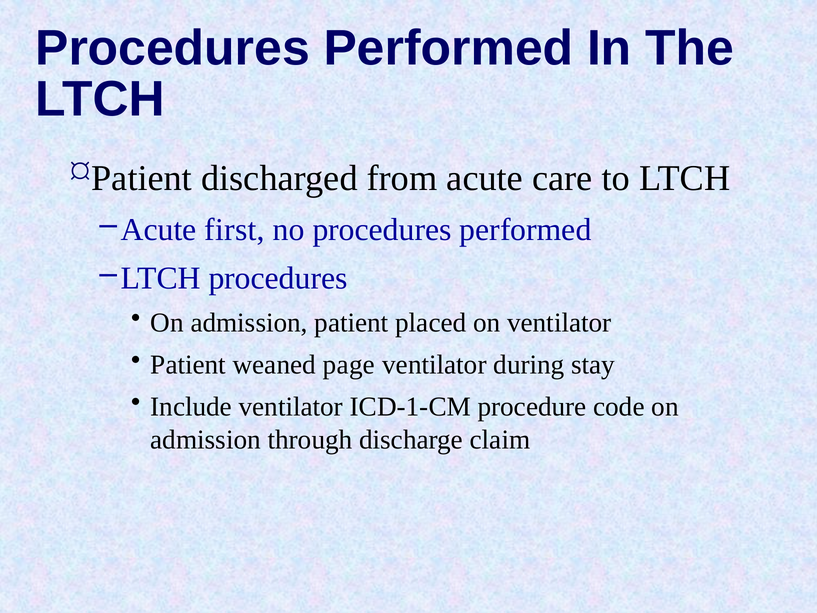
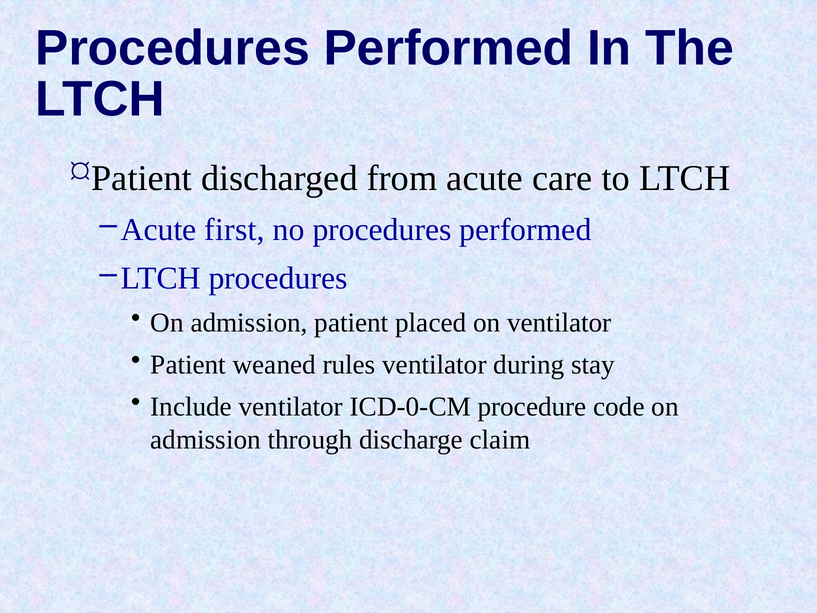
page: page -> rules
ICD-1-CM: ICD-1-CM -> ICD-0-CM
